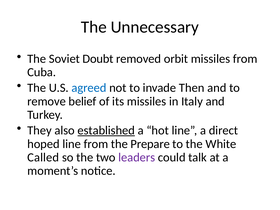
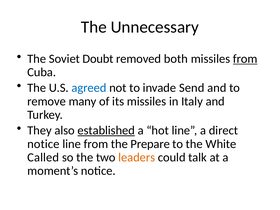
orbit: orbit -> both
from at (245, 59) underline: none -> present
Then: Then -> Send
belief: belief -> many
hoped at (43, 144): hoped -> notice
leaders colour: purple -> orange
